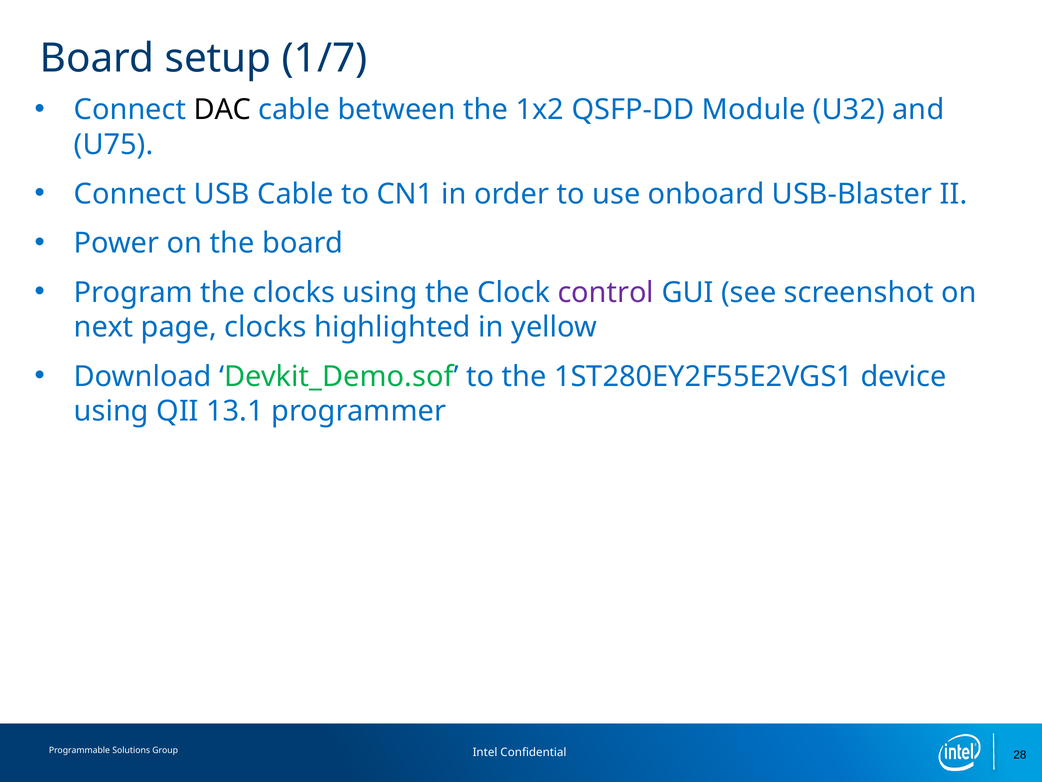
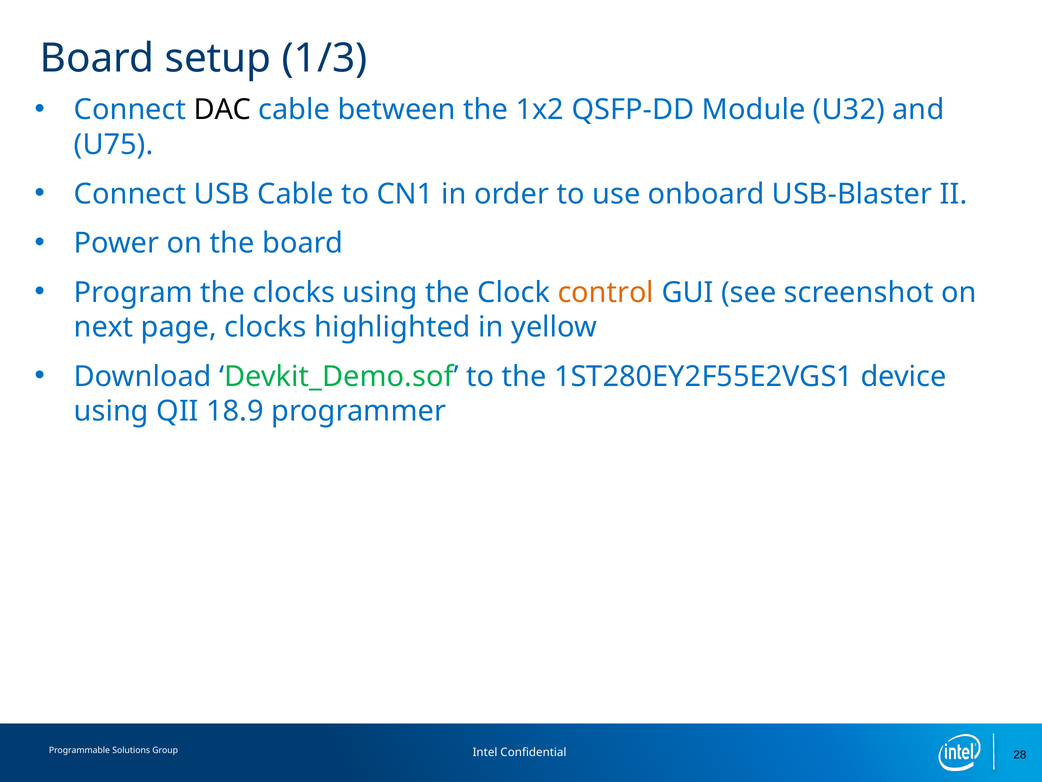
1/7: 1/7 -> 1/3
control colour: purple -> orange
13.1: 13.1 -> 18.9
